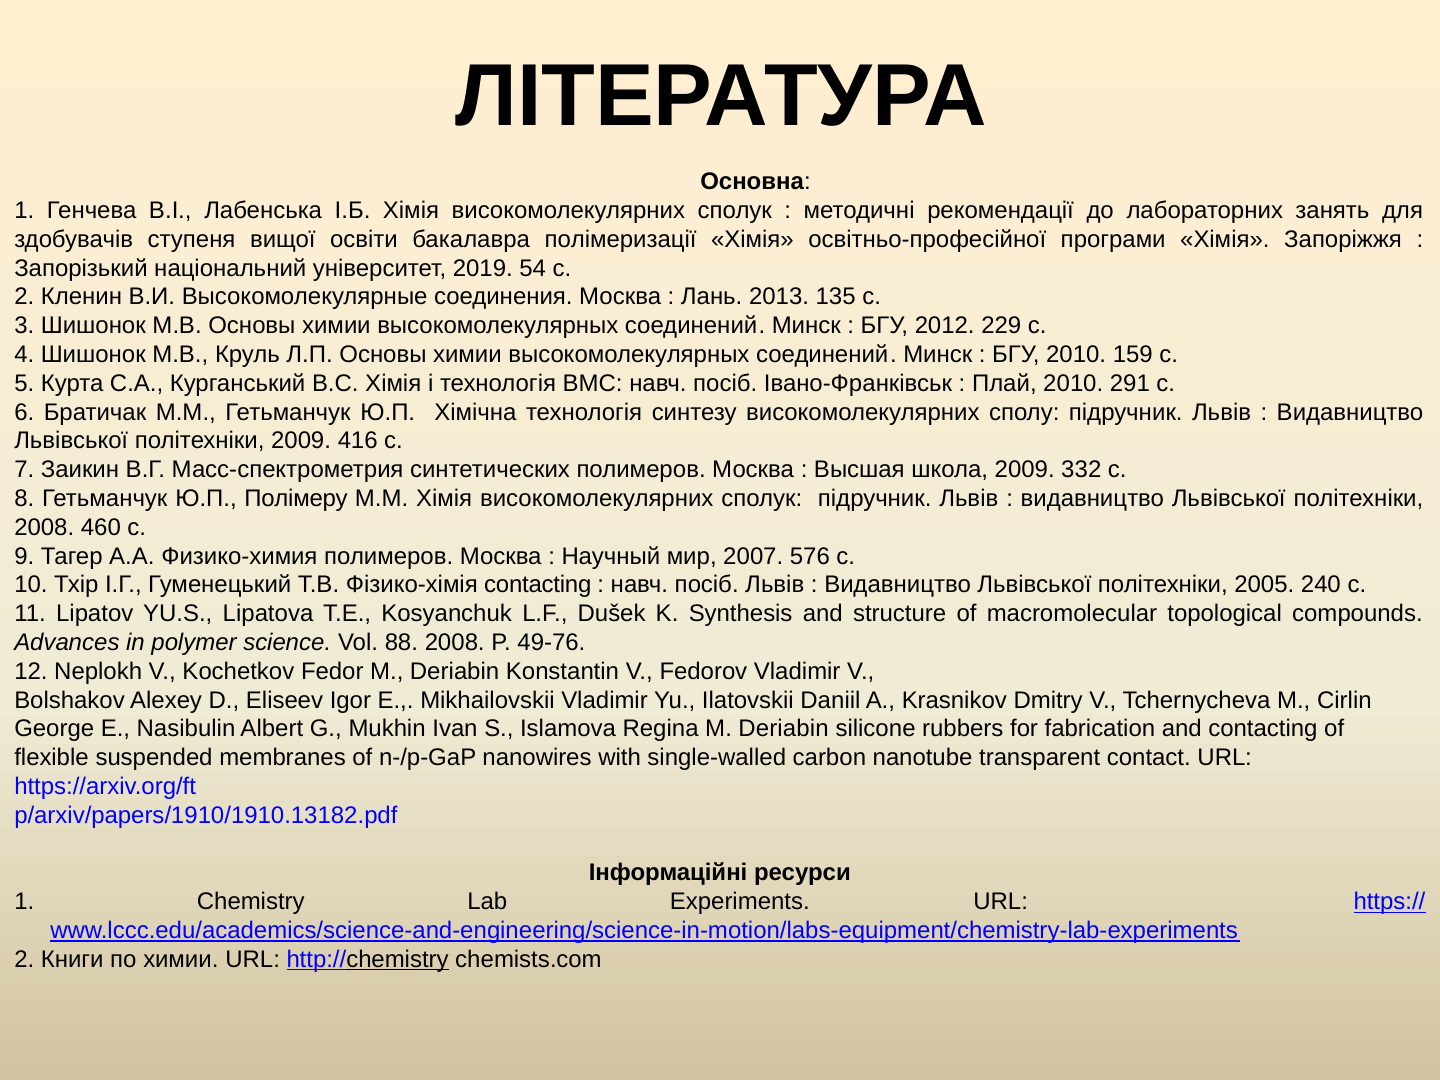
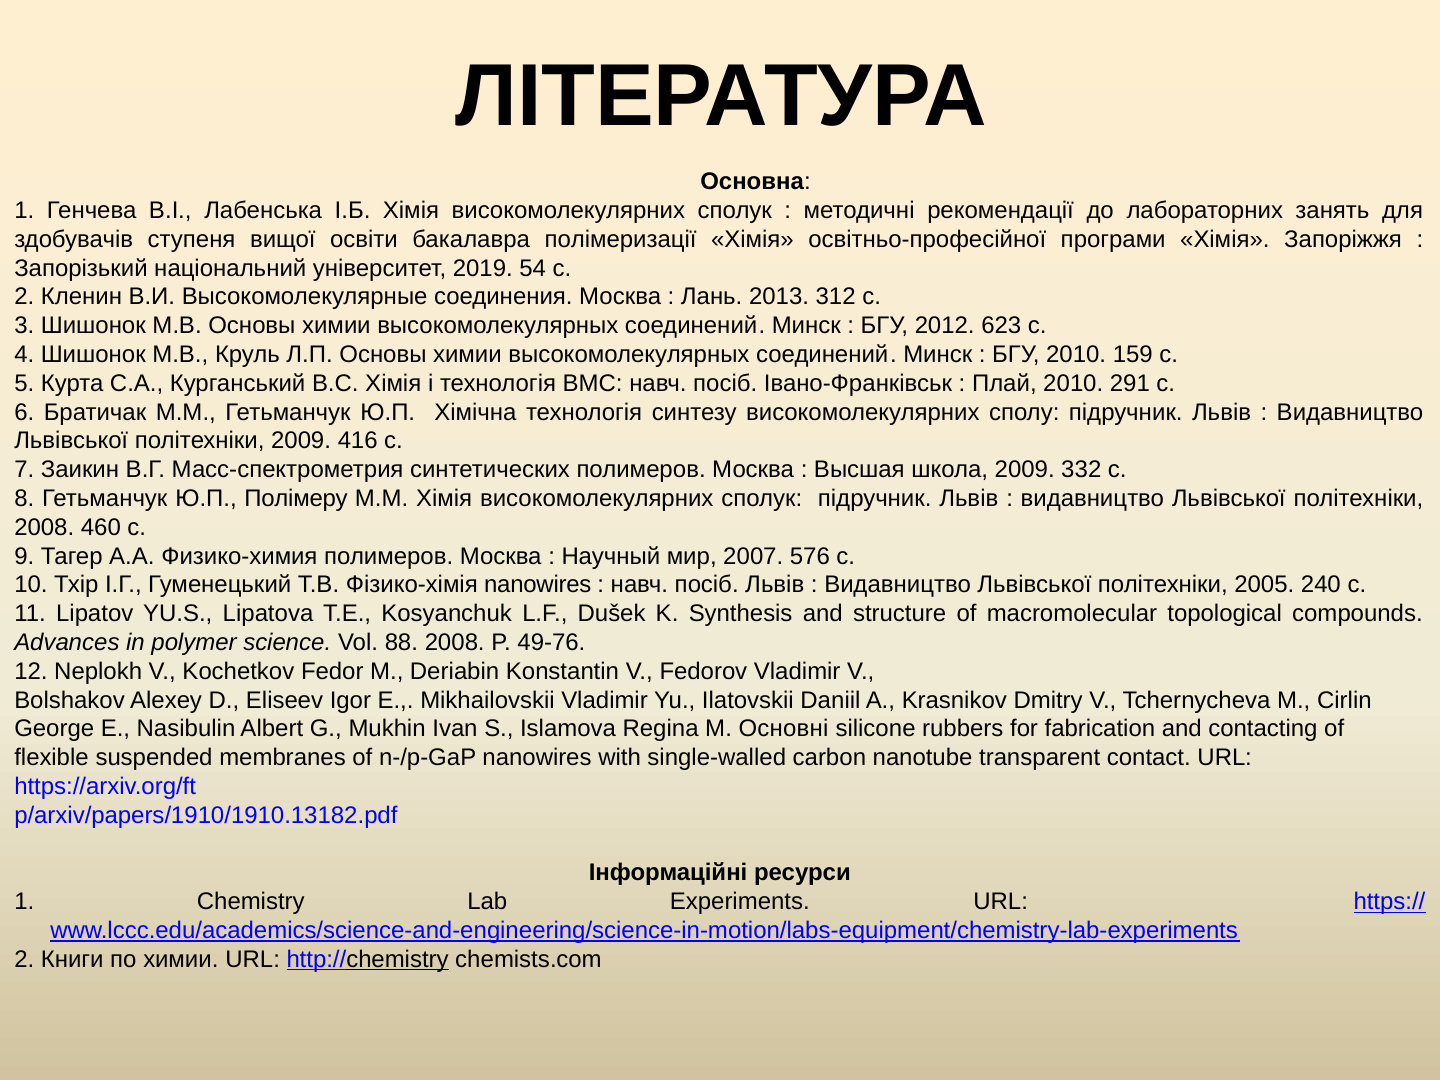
135: 135 -> 312
229: 229 -> 623
Фізико-хімія contacting: contacting -> nanowires
Regina M Deriabin: Deriabin -> Основні
